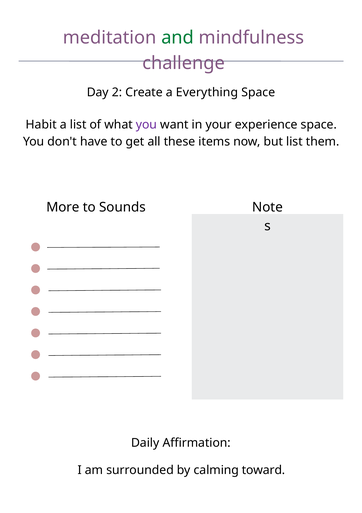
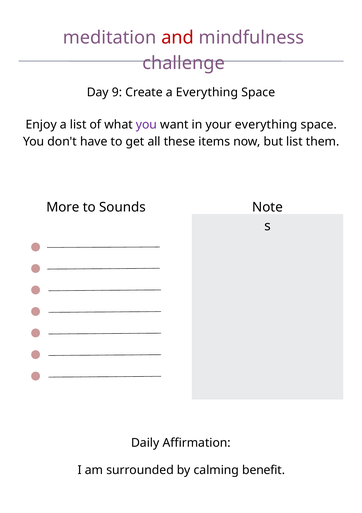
and colour: green -> red
2: 2 -> 9
Habit: Habit -> Enjoy
your experience: experience -> everything
toward: toward -> benefit
